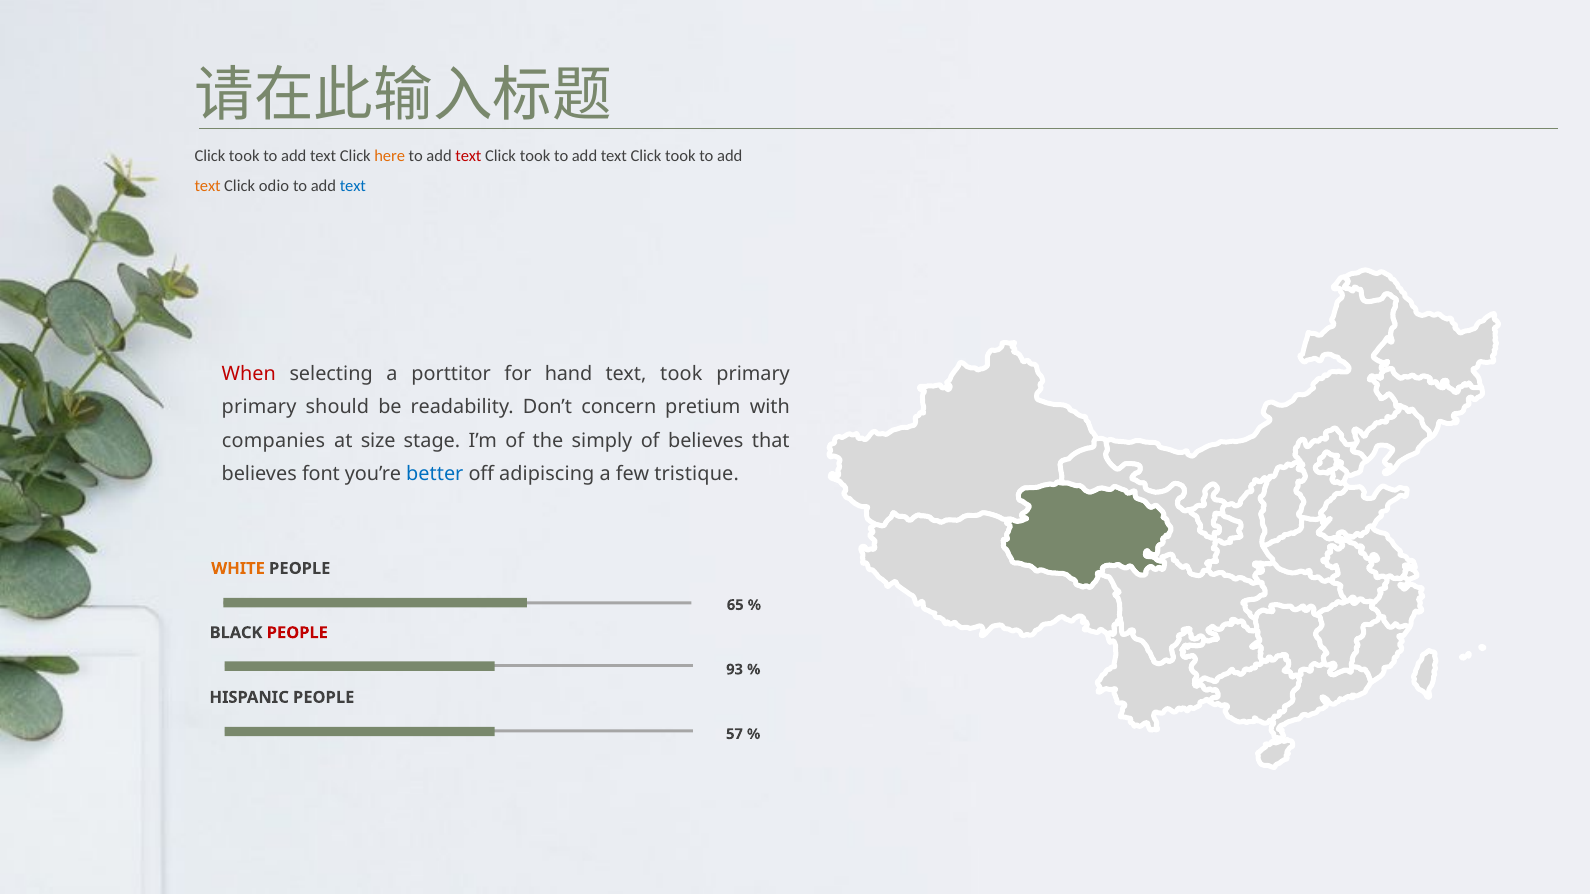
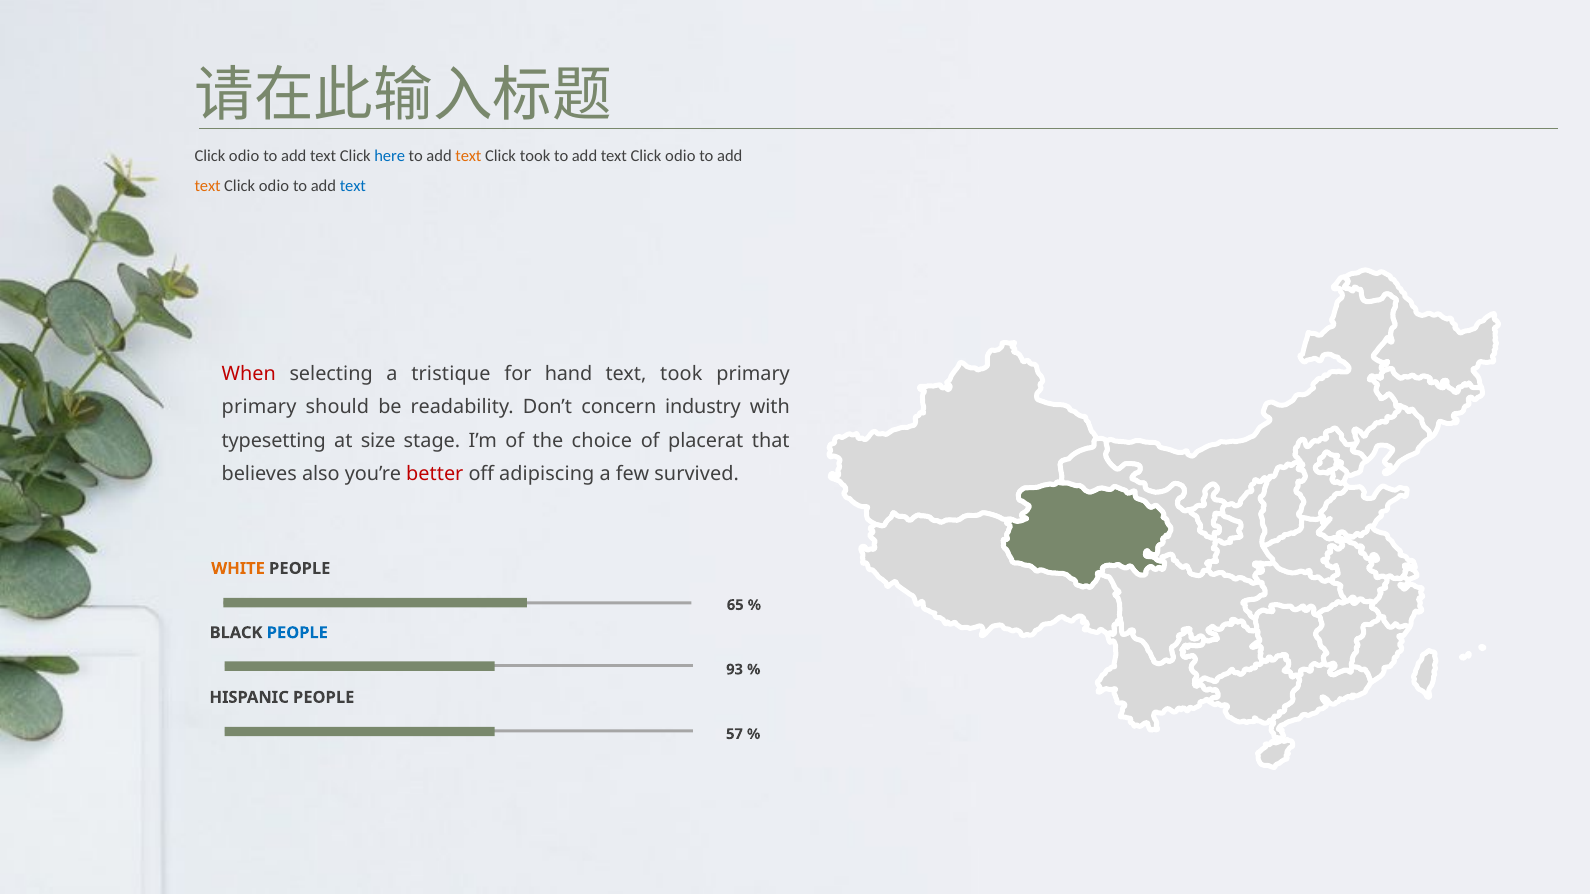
took at (244, 156): took -> odio
here colour: orange -> blue
text at (468, 156) colour: red -> orange
took at (680, 156): took -> odio
porttitor: porttitor -> tristique
pretium: pretium -> industry
companies: companies -> typesetting
simply: simply -> choice
of believes: believes -> placerat
font: font -> also
better colour: blue -> red
tristique: tristique -> survived
PEOPLE at (297, 633) colour: red -> blue
